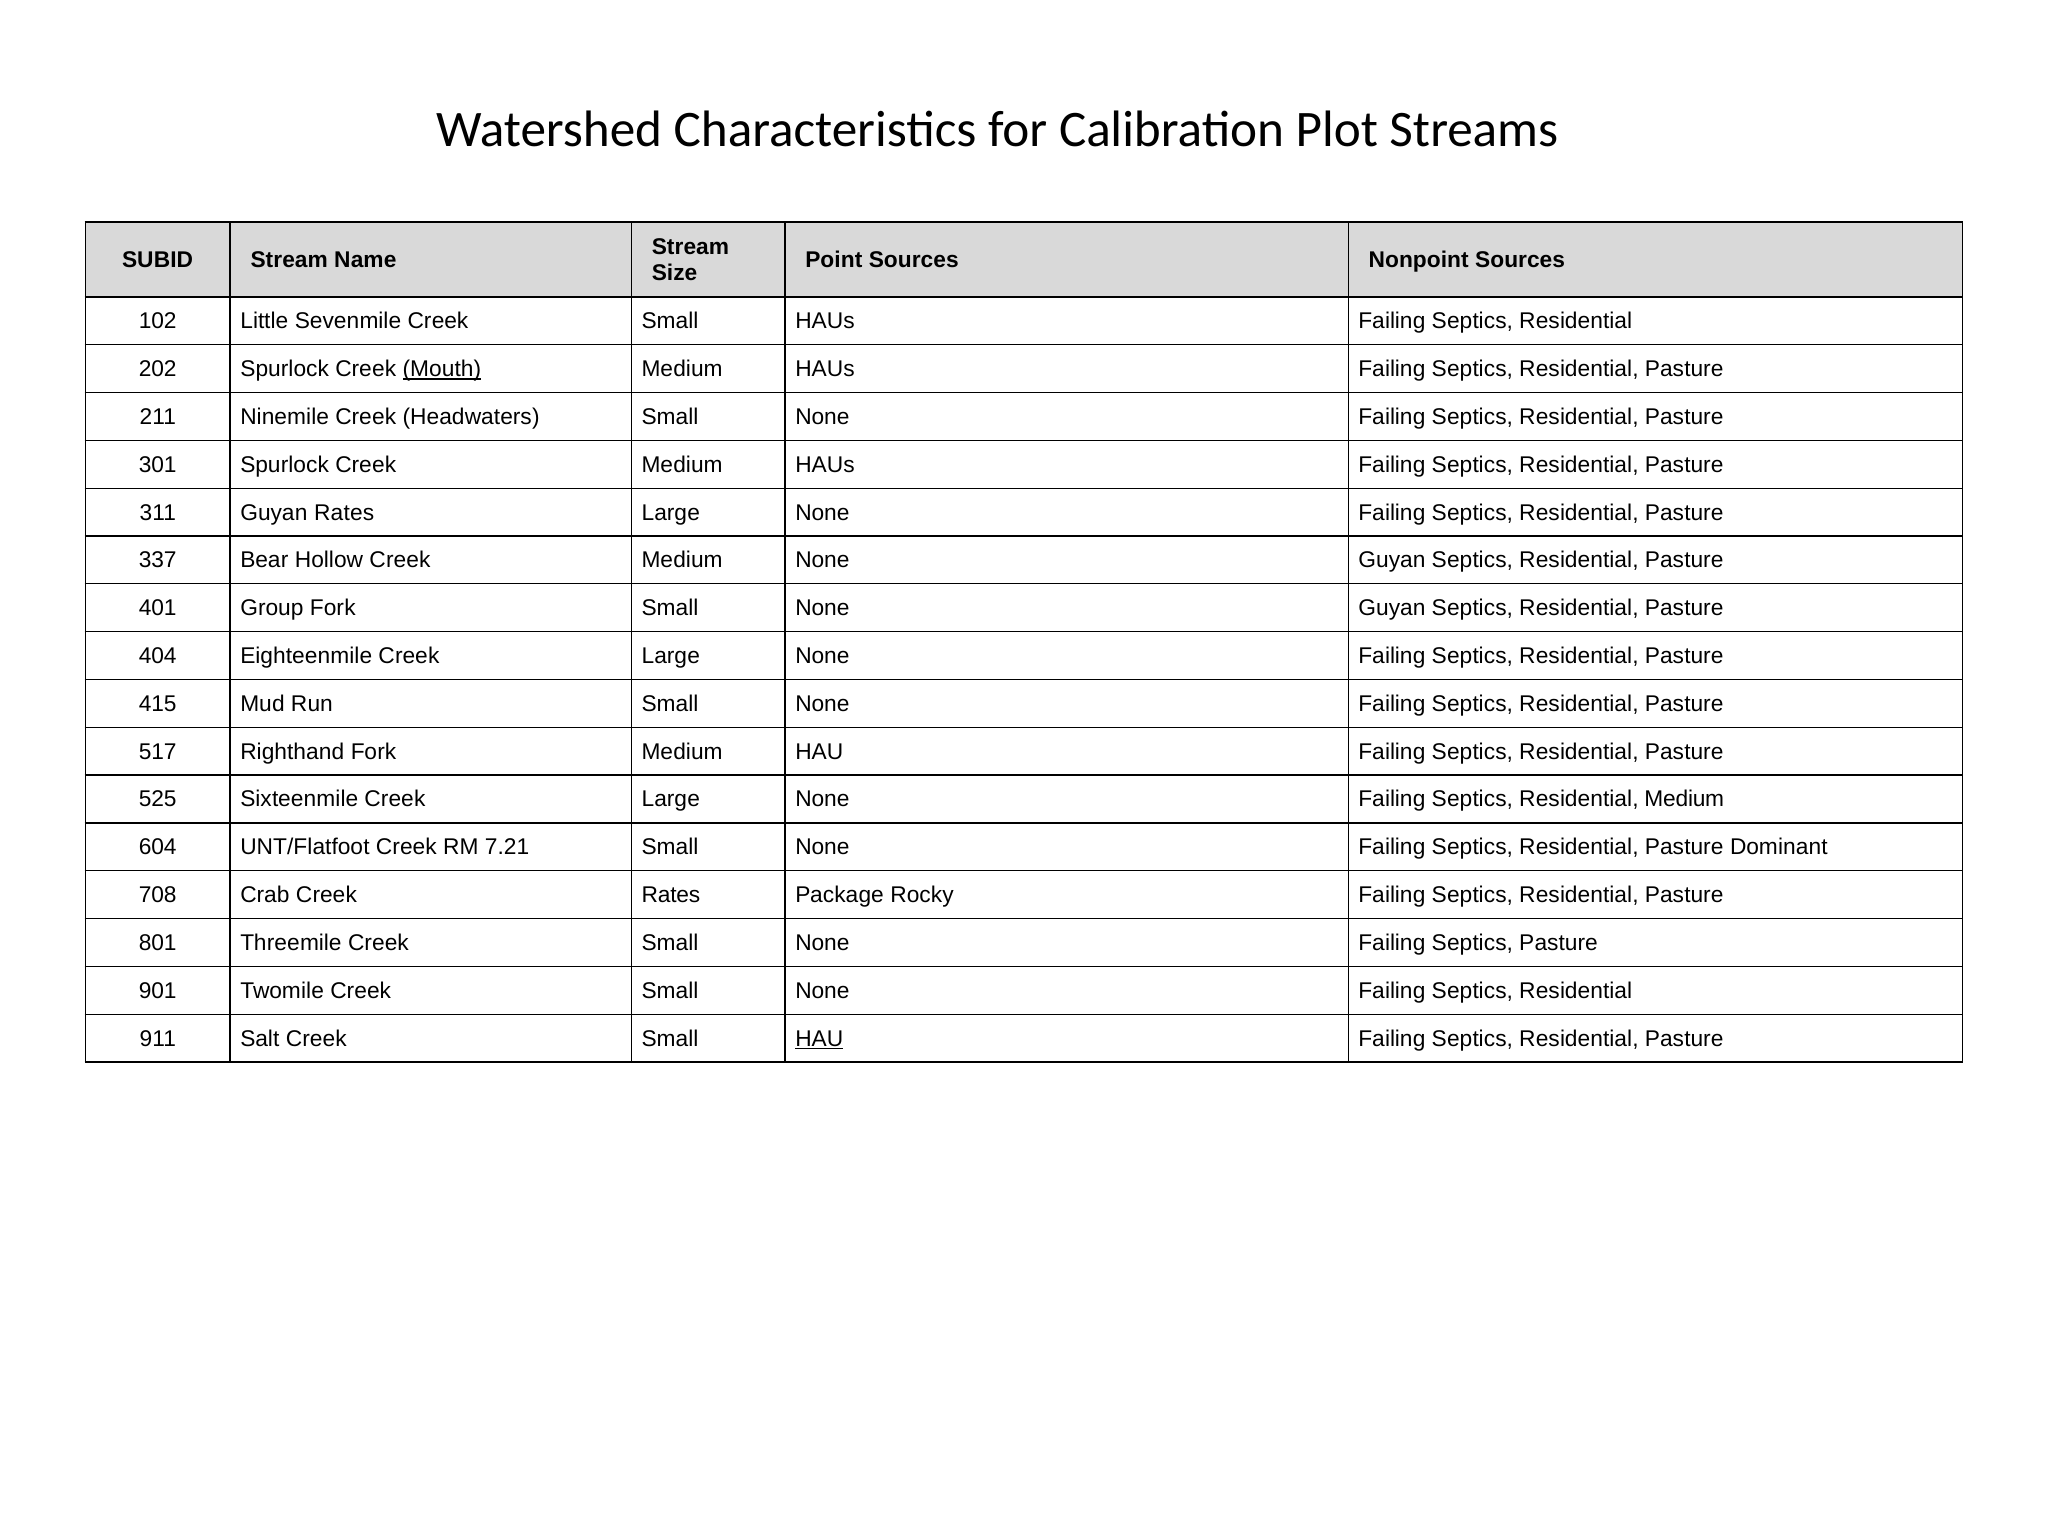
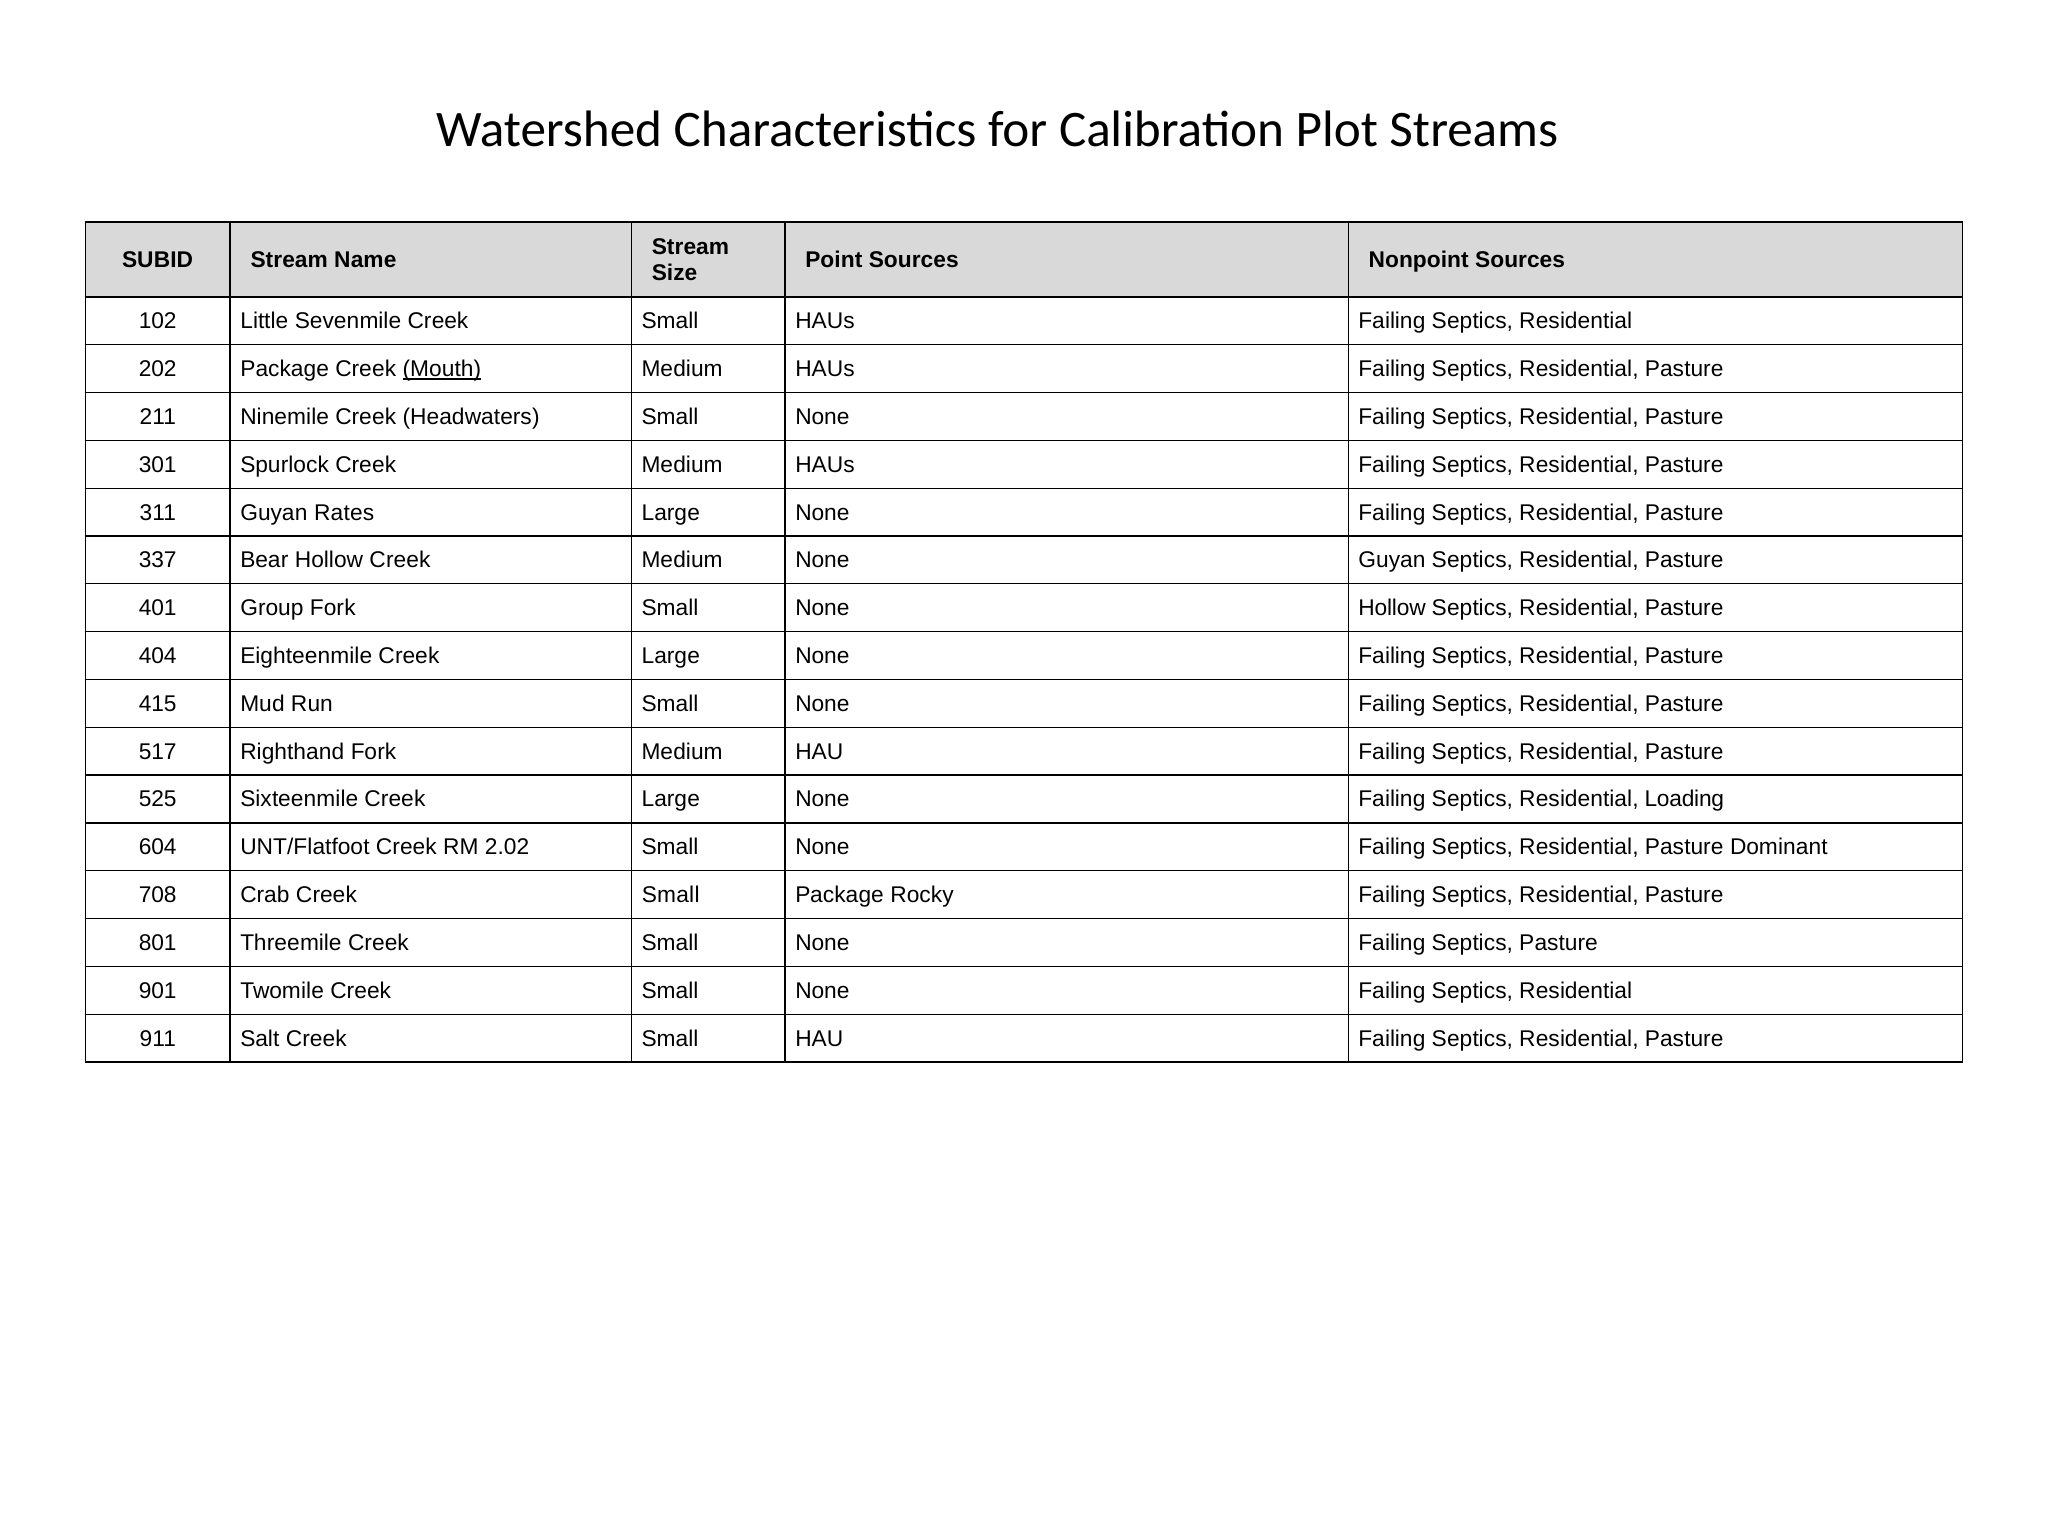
202 Spurlock: Spurlock -> Package
Small None Guyan: Guyan -> Hollow
Residential Medium: Medium -> Loading
7.21: 7.21 -> 2.02
Crab Creek Rates: Rates -> Small
HAU at (819, 1039) underline: present -> none
